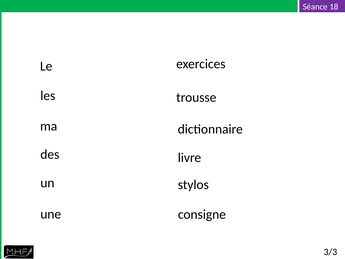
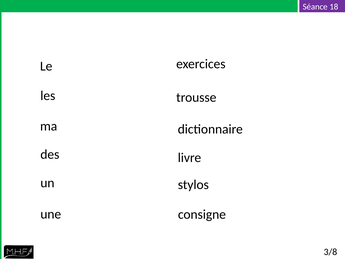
3/3: 3/3 -> 3/8
